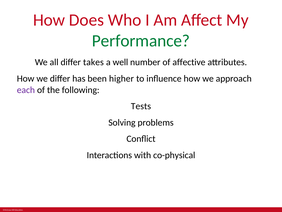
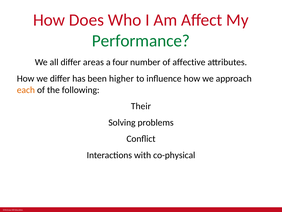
takes: takes -> areas
well: well -> four
each colour: purple -> orange
Tests: Tests -> Their
